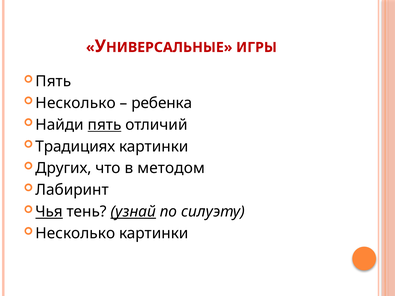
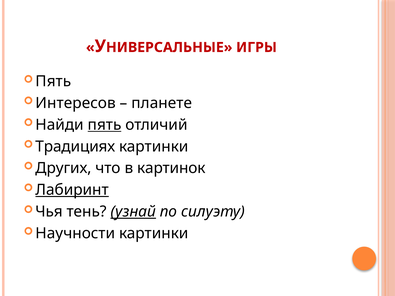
Несколько at (76, 103): Несколько -> Интересов
ребенка: ребенка -> планете
методом: методом -> картинок
Лабиринт underline: none -> present
Чья underline: present -> none
Несколько at (75, 234): Несколько -> Научности
